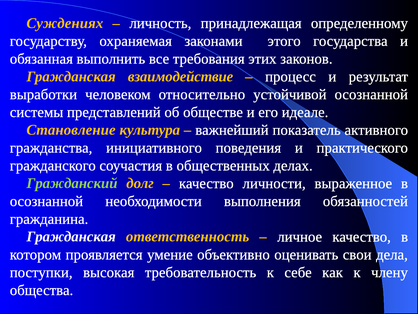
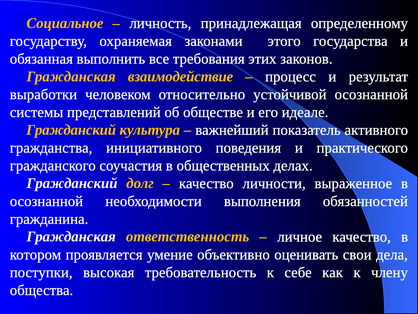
Суждениях: Суждениях -> Социальное
Становление at (71, 130): Становление -> Гражданский
Гражданский at (72, 183) colour: light green -> white
